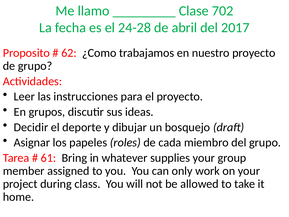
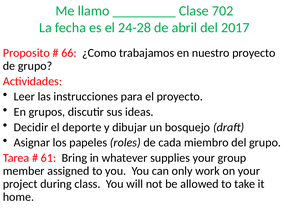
62: 62 -> 66
